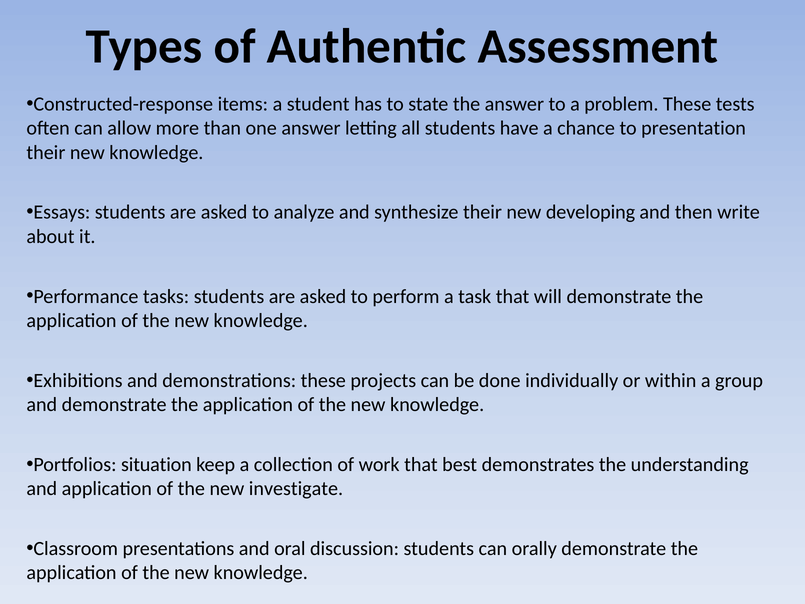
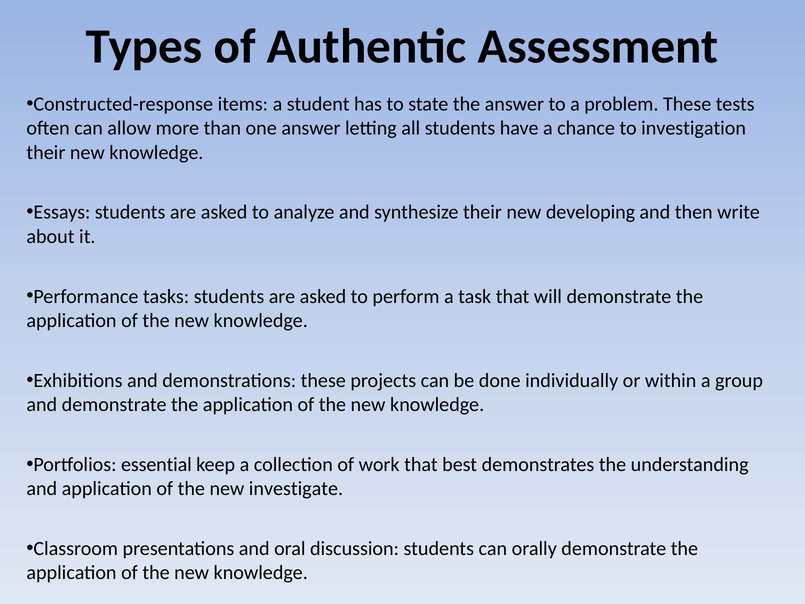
presentation: presentation -> investigation
situation: situation -> essential
